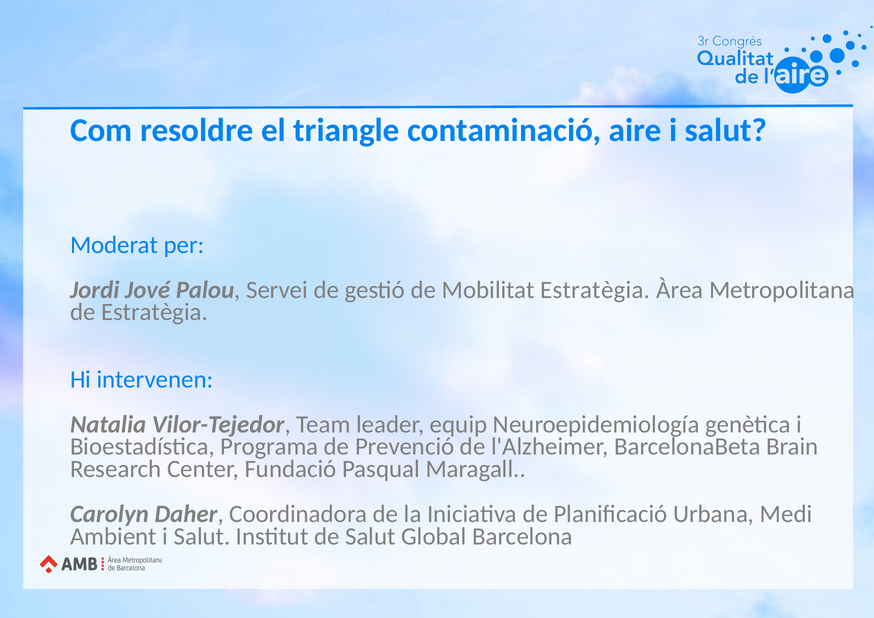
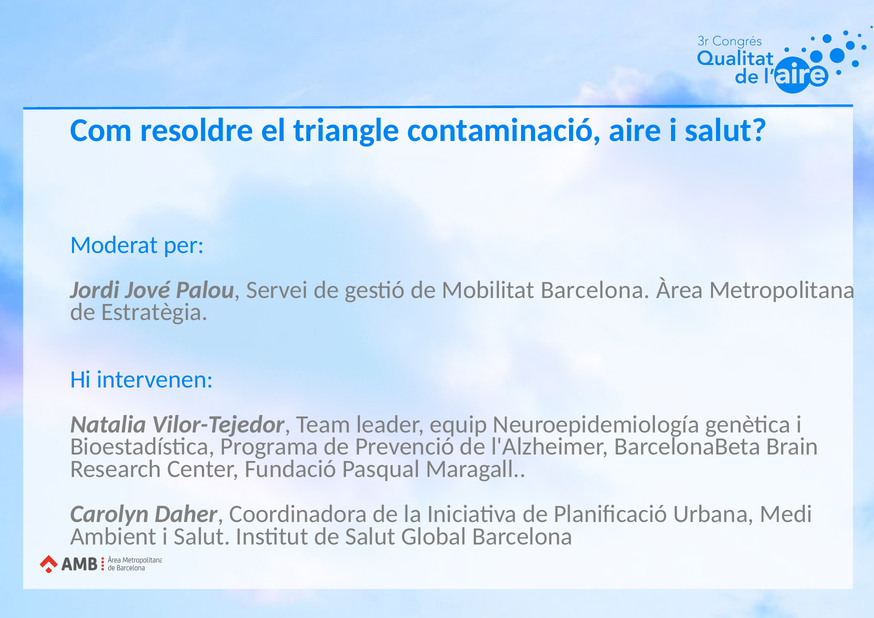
Mobilitat Estratègia: Estratègia -> Barcelona
